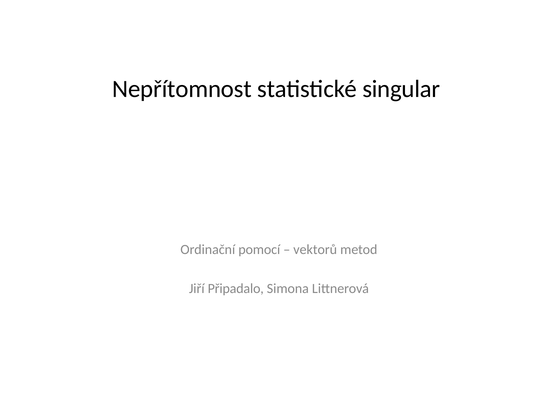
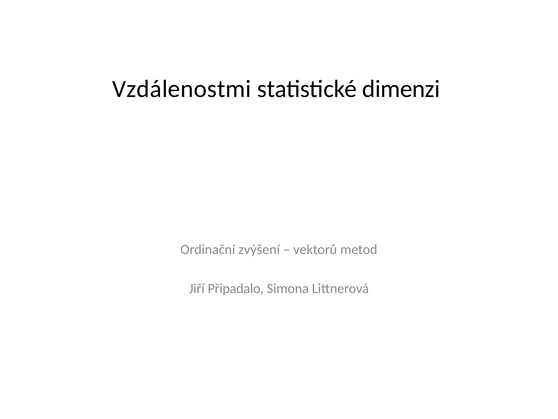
Nepřítomnost: Nepřítomnost -> Vzdálenostmi
singular: singular -> dimenzi
pomocí: pomocí -> zvýšení
